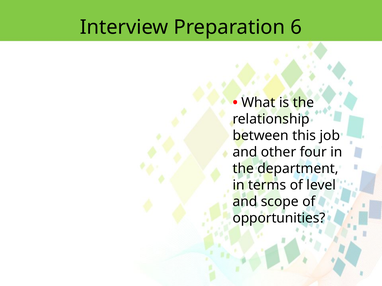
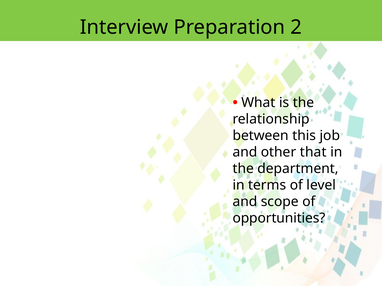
6: 6 -> 2
four: four -> that
